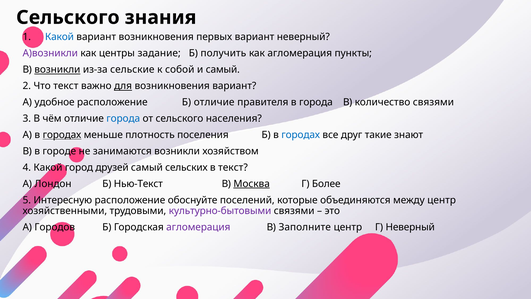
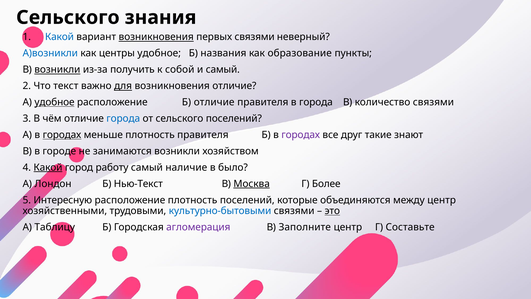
возникновения at (156, 37) underline: none -> present
первых вариант: вариант -> связями
А)возникли colour: purple -> blue
центры задание: задание -> удобное
получить: получить -> названия
как агломерация: агломерация -> образование
сельские: сельские -> получить
возникновения вариант: вариант -> отличие
удобное at (55, 102) underline: none -> present
сельского населения: населения -> поселений
плотность поселения: поселения -> правителя
городах at (301, 135) colour: blue -> purple
Какой at (48, 167) underline: none -> present
друзей: друзей -> работу
сельских: сельских -> наличие
в текст: текст -> было
расположение обоснуйте: обоснуйте -> плотность
культурно-бытовыми colour: purple -> blue
это underline: none -> present
Городов: Городов -> Таблицу
Г Неверный: Неверный -> Составьте
